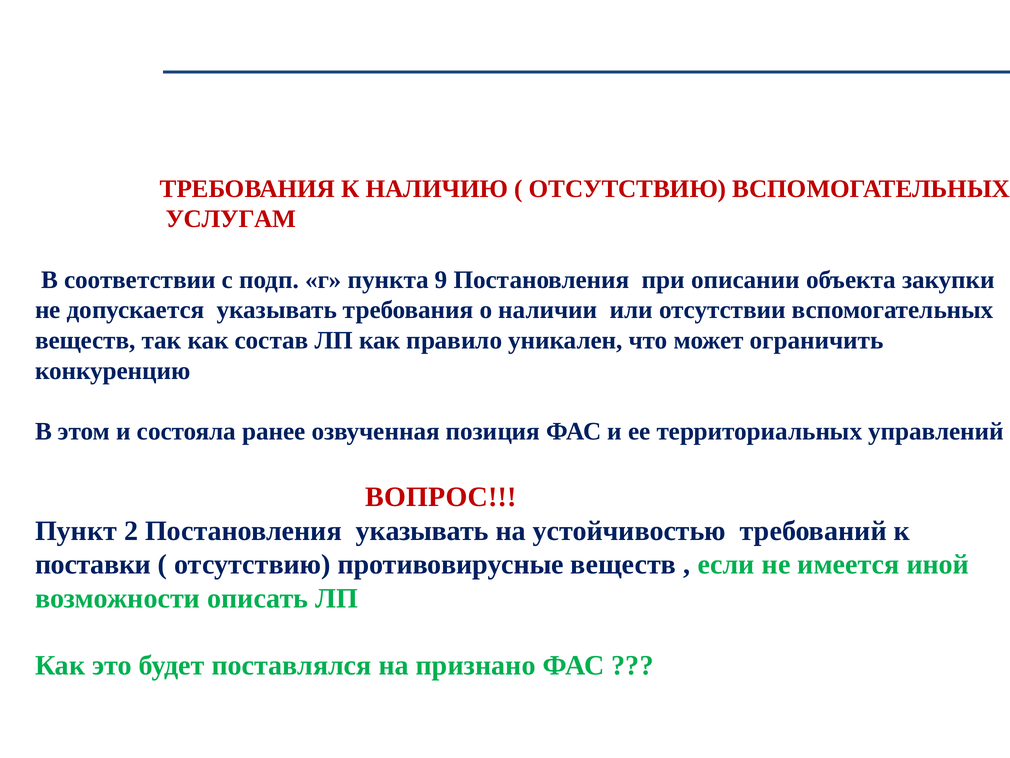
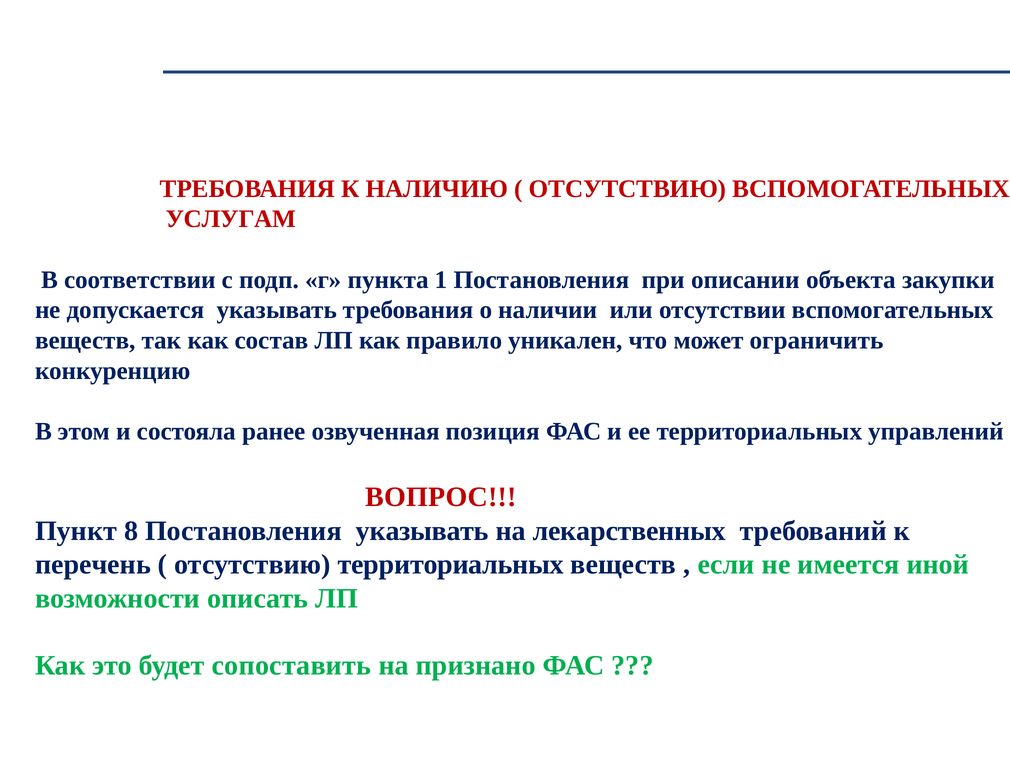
9: 9 -> 1
2: 2 -> 8
устойчивостью: устойчивостью -> лекарственных
поставки: поставки -> перечень
отсутствию противовирусные: противовирусные -> территориальных
поставлялся: поставлялся -> сопоставить
